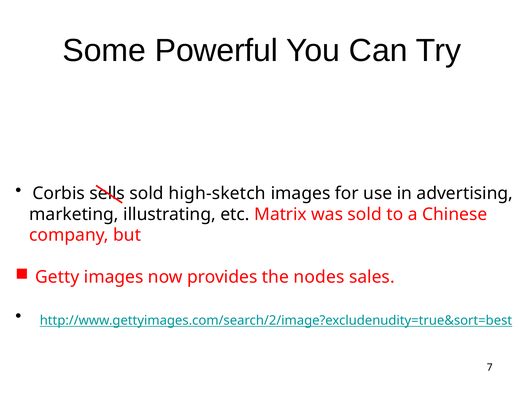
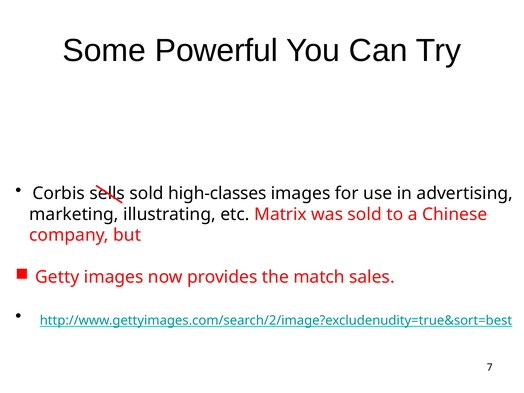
high-sketch: high-sketch -> high-classes
nodes: nodes -> match
